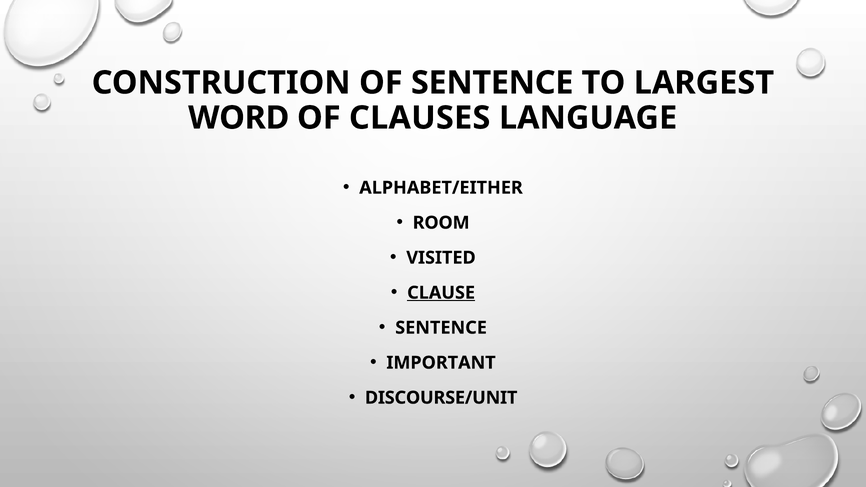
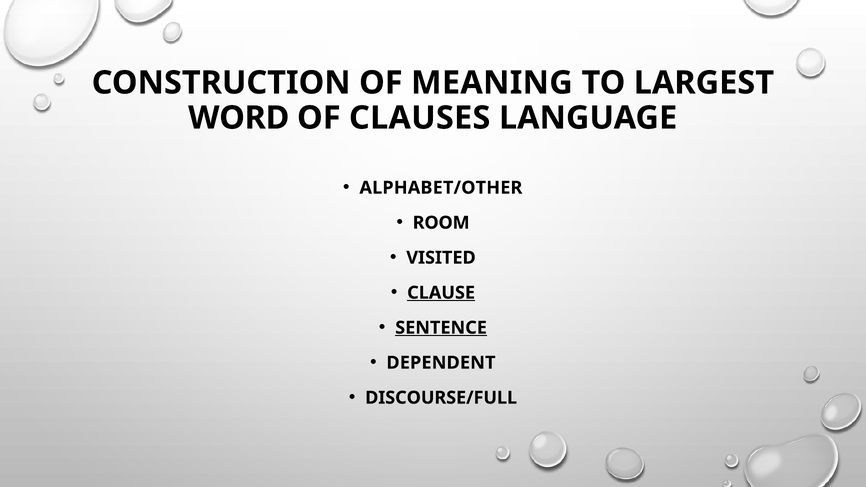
OF SENTENCE: SENTENCE -> MEANING
ALPHABET/EITHER: ALPHABET/EITHER -> ALPHABET/OTHER
SENTENCE at (441, 328) underline: none -> present
IMPORTANT: IMPORTANT -> DEPENDENT
DISCOURSE/UNIT: DISCOURSE/UNIT -> DISCOURSE/FULL
